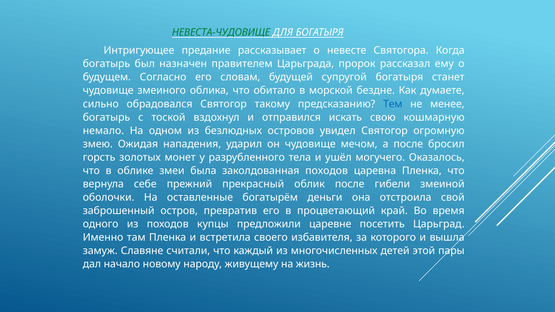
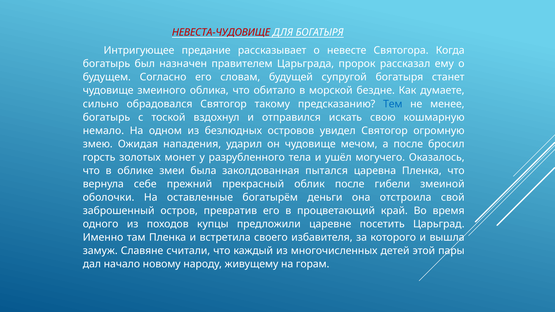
НЕВЕСТА-ЧУДОВИЩЕ colour: green -> red
заколдованная походов: походов -> пытался
жизнь: жизнь -> горам
